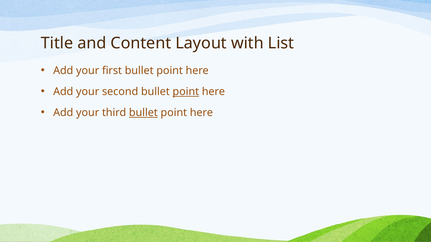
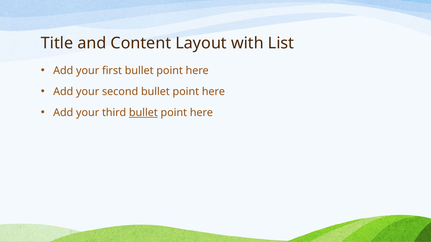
point at (186, 92) underline: present -> none
